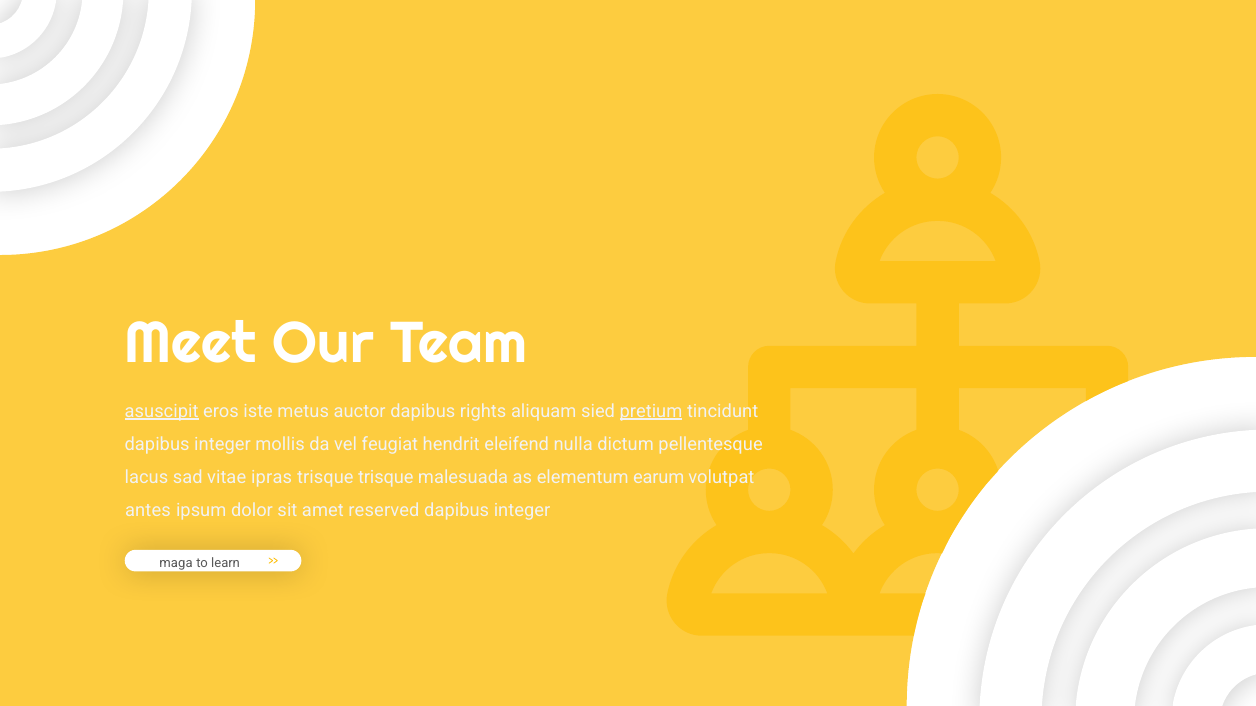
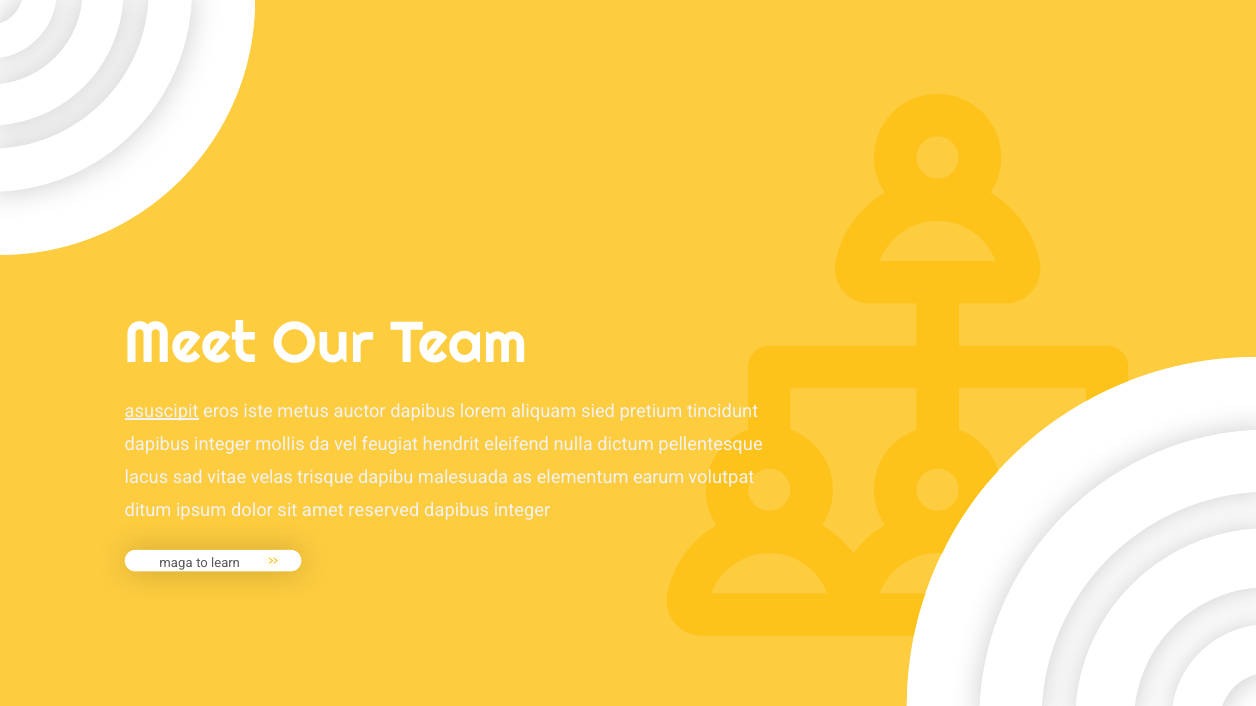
rights: rights -> lorem
pretium underline: present -> none
ipras: ipras -> velas
trisque trisque: trisque -> dapibu
antes: antes -> ditum
